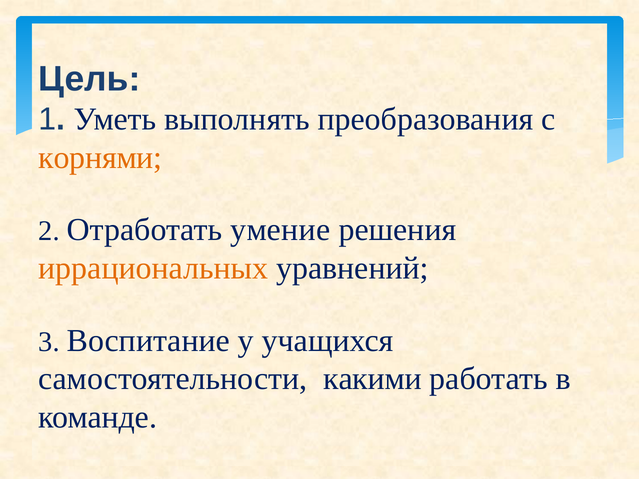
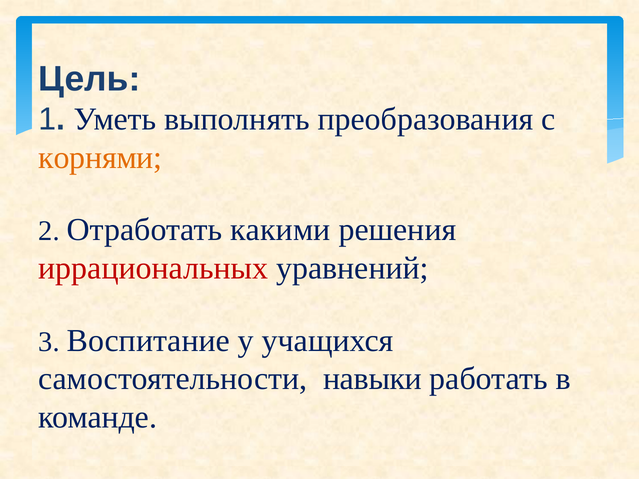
умение: умение -> какими
иррациональных colour: orange -> red
какими: какими -> навыки
